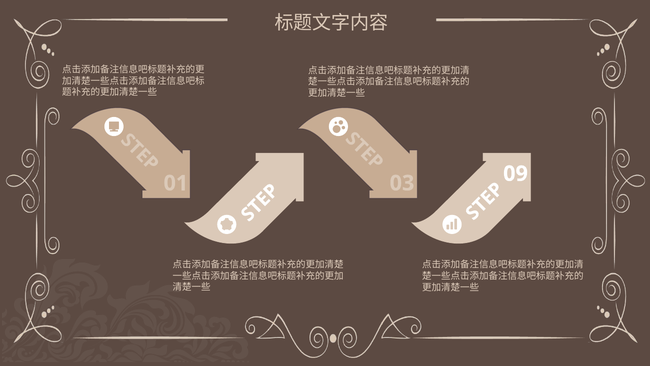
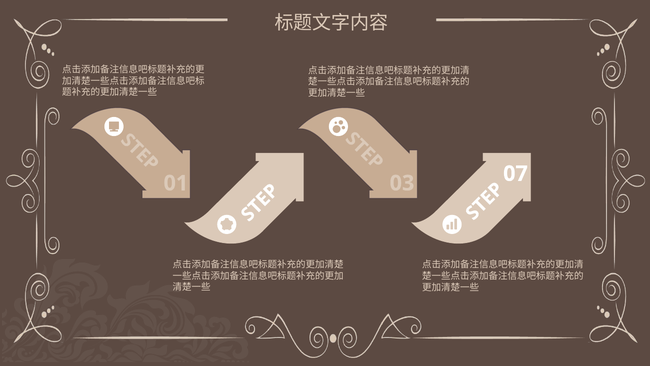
09: 09 -> 07
